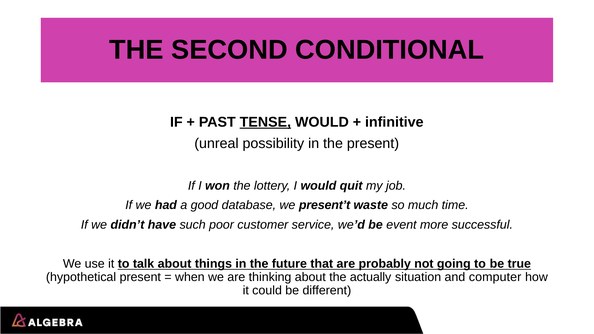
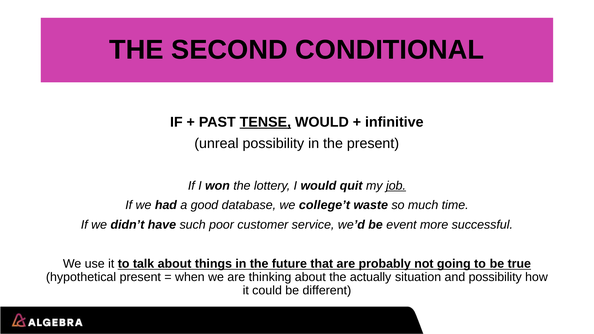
job underline: none -> present
present’t: present’t -> college’t
and computer: computer -> possibility
